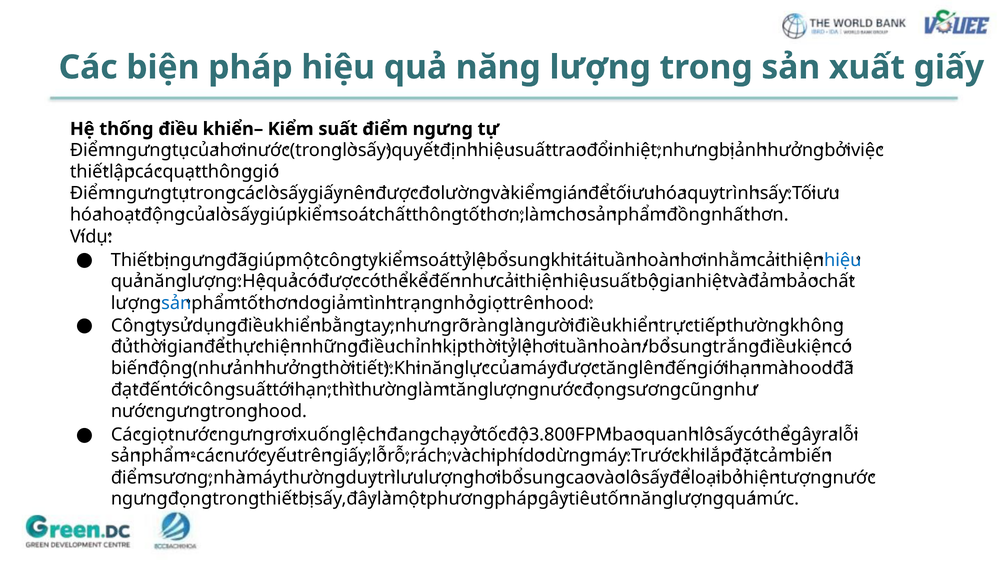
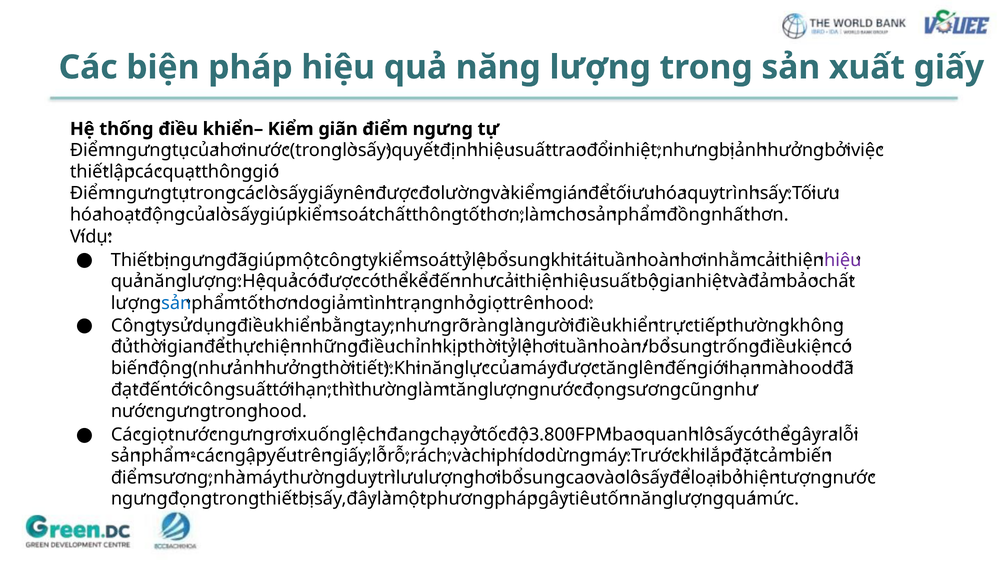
Kiểm suất: suất -> giãn
hiệu at (843, 260) colour: blue -> purple
trắng: trắng -> trống
nước at (245, 456): nước -> ngập
